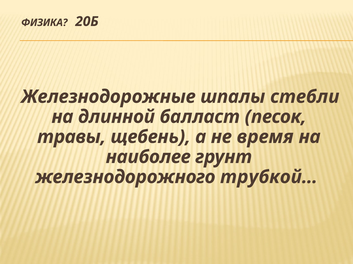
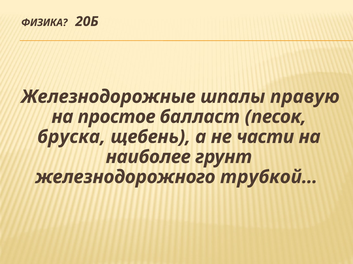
стебли: стебли -> правую
длинной: длинной -> простое
травы: травы -> бруска
время: время -> части
